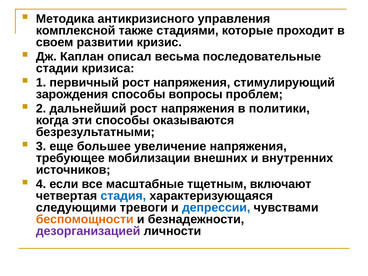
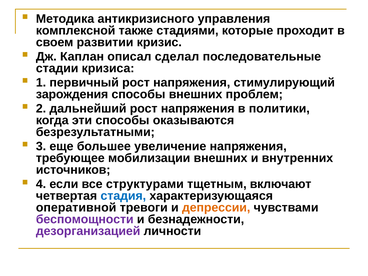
весьма: весьма -> сделал
способы вопросы: вопросы -> внешних
масштабные: масштабные -> структурами
следующими: следующими -> оперативной
депрессии colour: blue -> orange
беспомощности colour: orange -> purple
